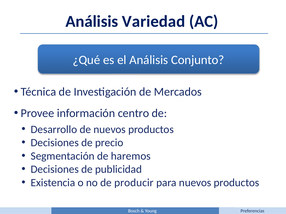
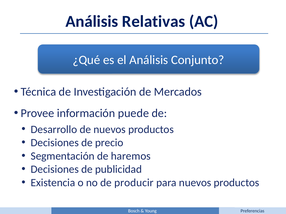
Variedad: Variedad -> Relativas
centro: centro -> puede
